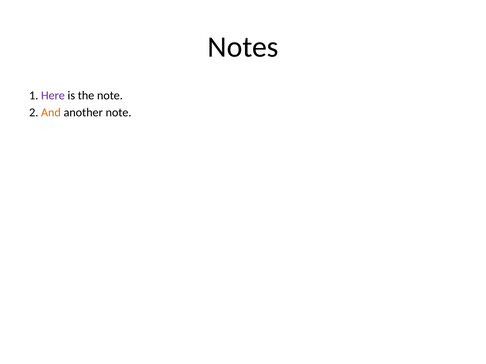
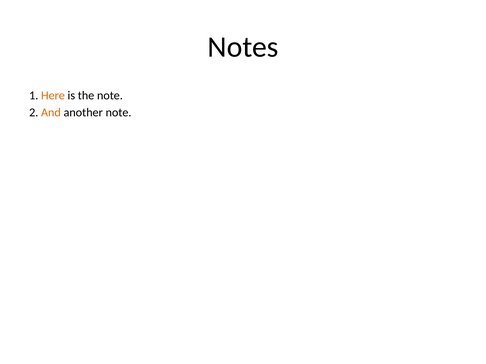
Here colour: purple -> orange
